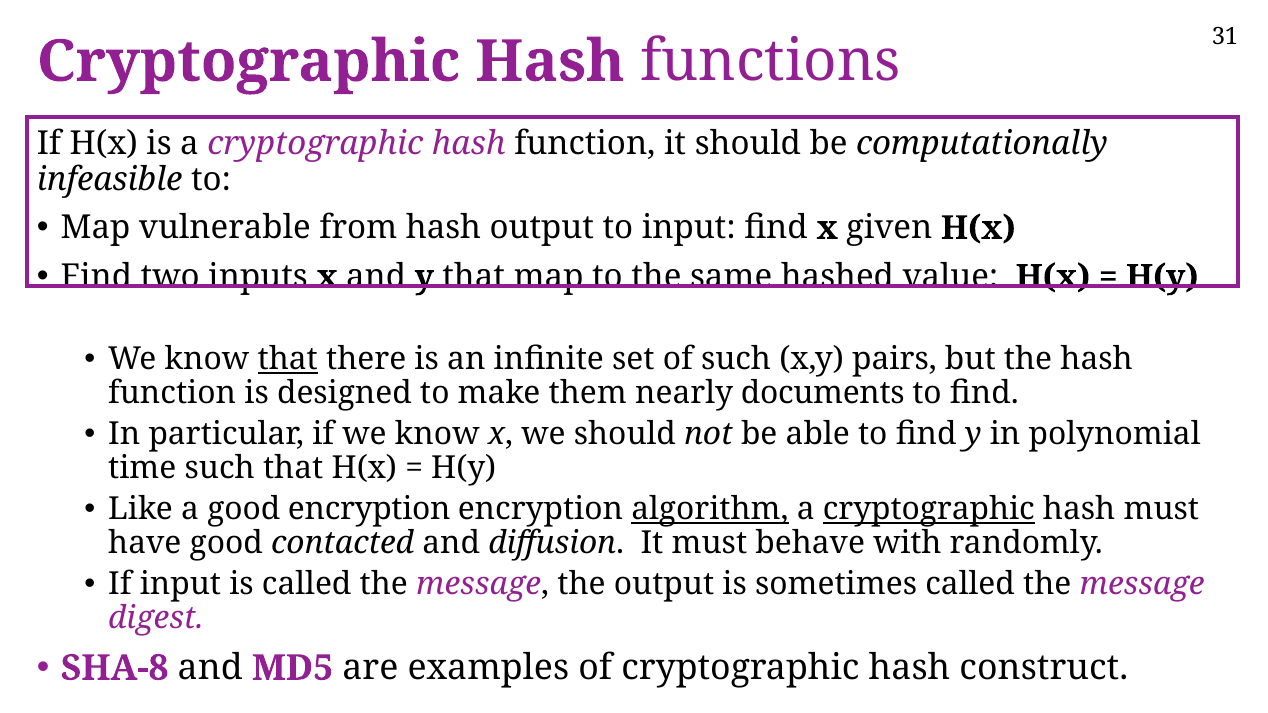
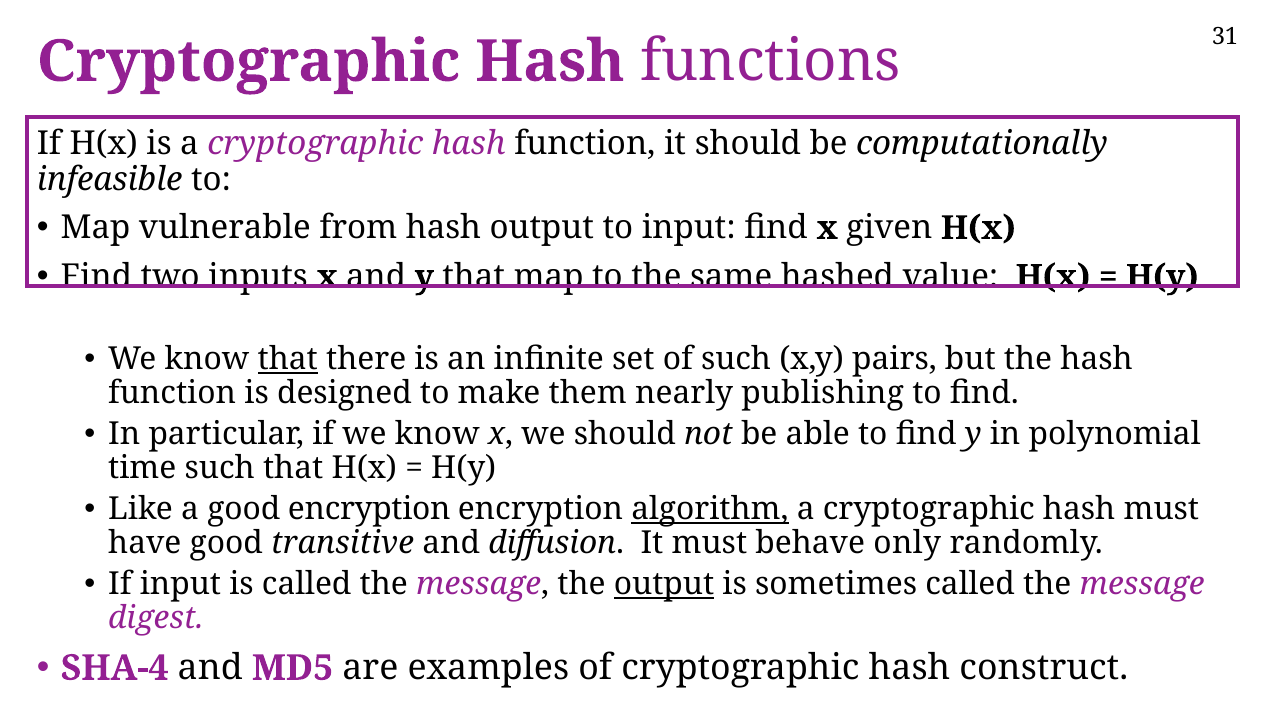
documents: documents -> publishing
cryptographic at (929, 509) underline: present -> none
contacted: contacted -> transitive
with: with -> only
output at (664, 584) underline: none -> present
SHA-8: SHA-8 -> SHA-4
